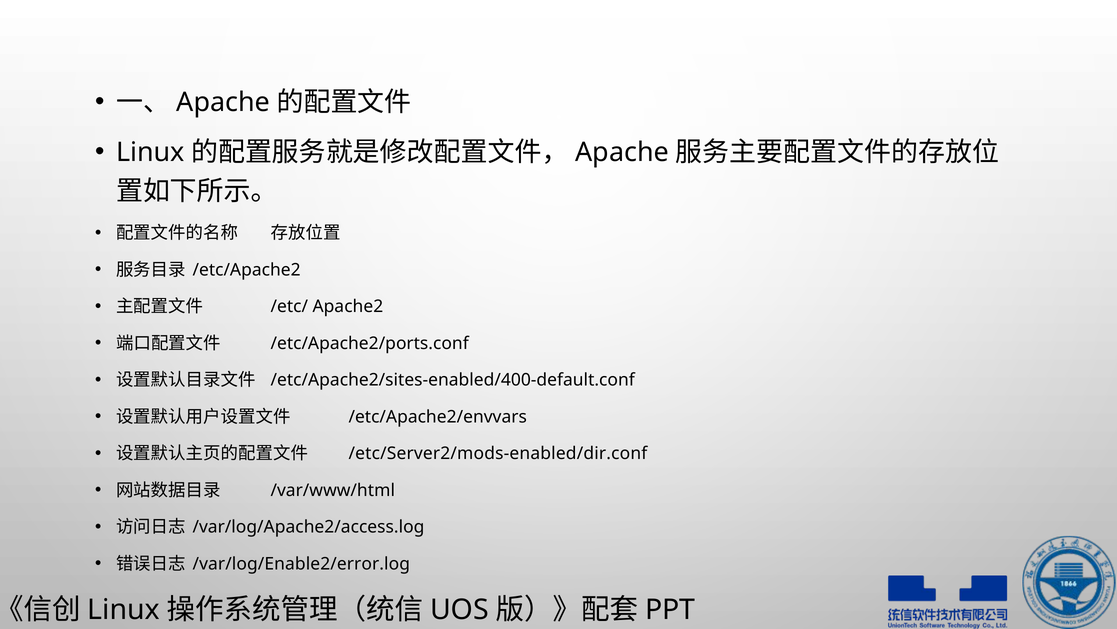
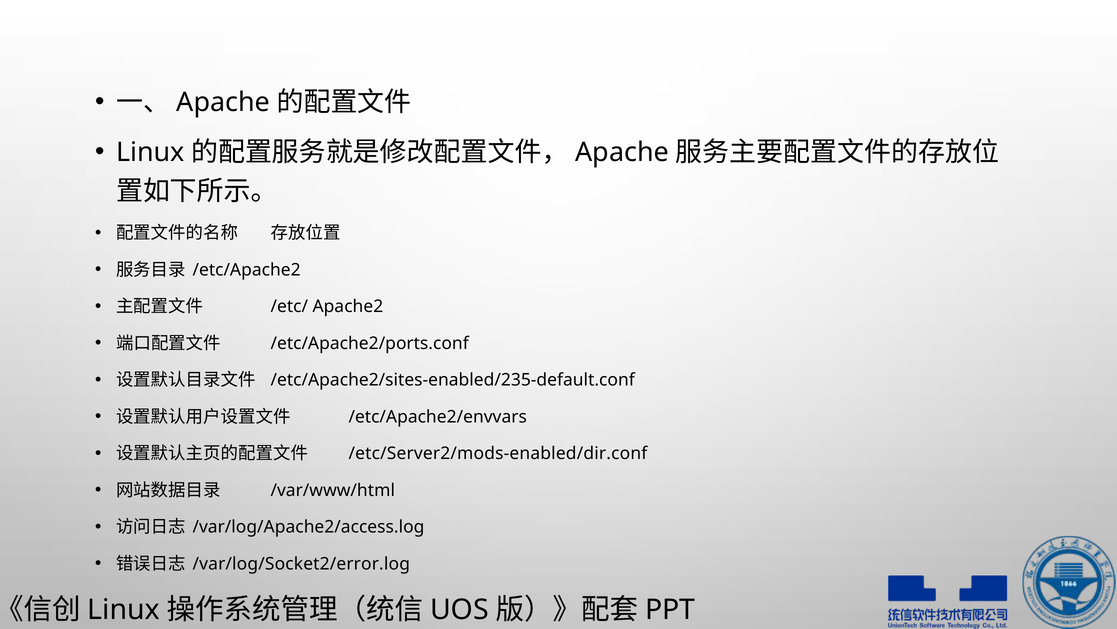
/etc/Apache2/sites-enabled/400-default.conf: /etc/Apache2/sites-enabled/400-default.conf -> /etc/Apache2/sites-enabled/235-default.conf
/var/log/Enable2/error.log: /var/log/Enable2/error.log -> /var/log/Socket2/error.log
